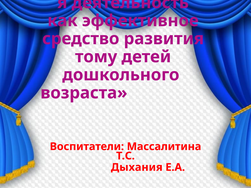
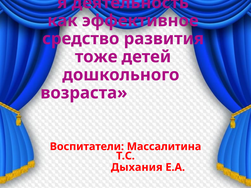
тому: тому -> тоже
